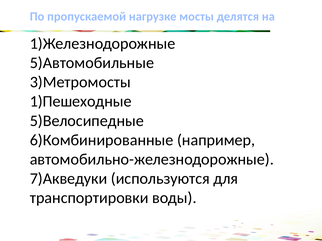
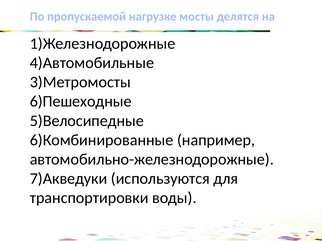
5)Автомобильные: 5)Автомобильные -> 4)Автомобильные
1)Пешеходные: 1)Пешеходные -> 6)Пешеходные
